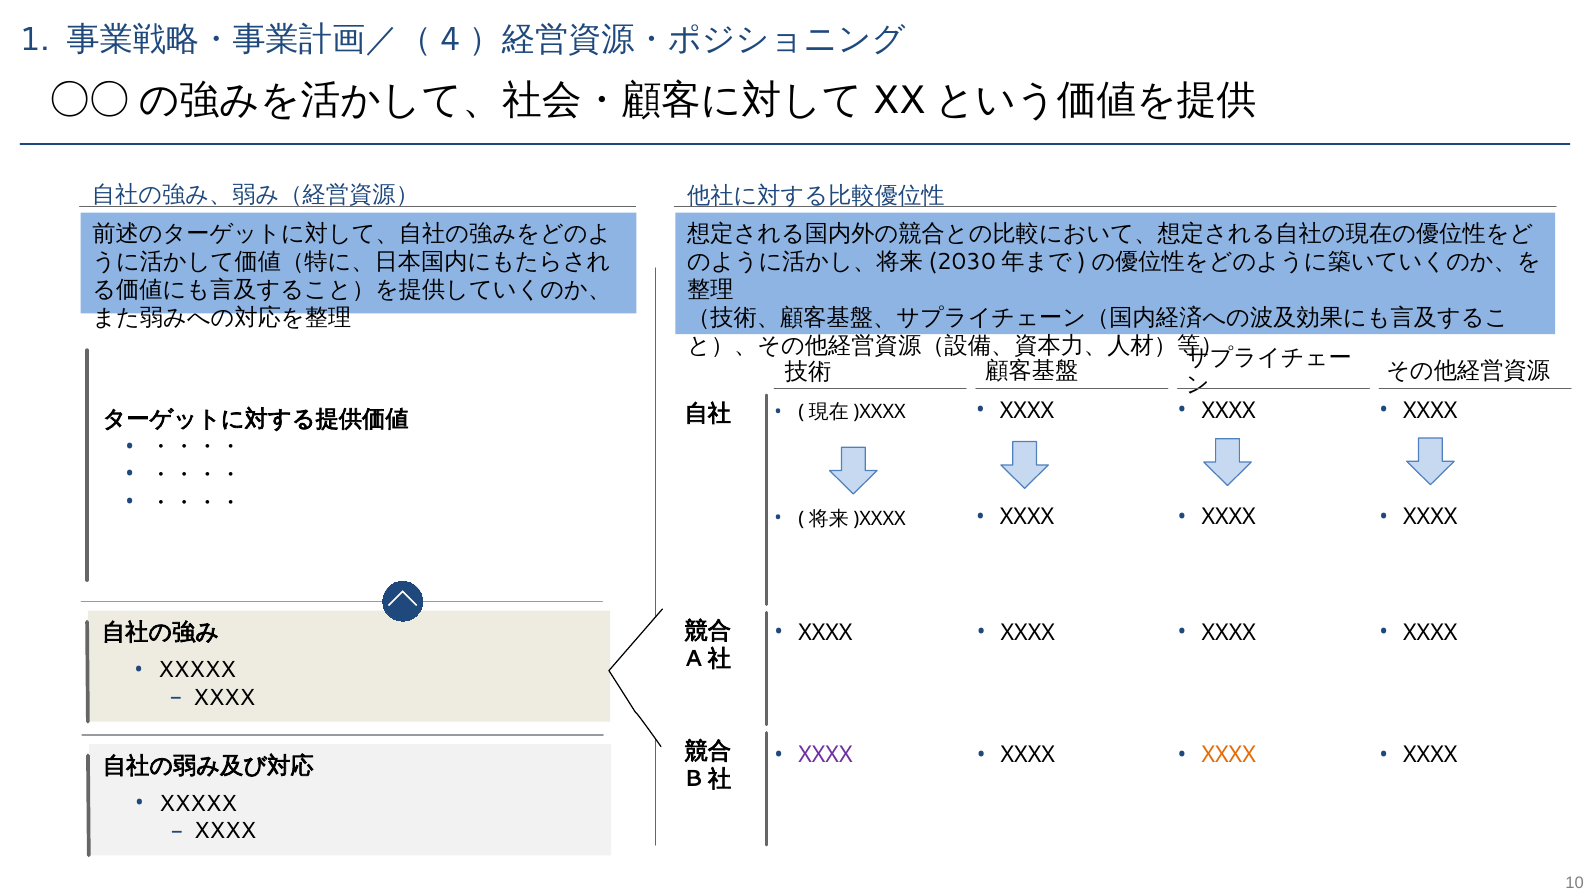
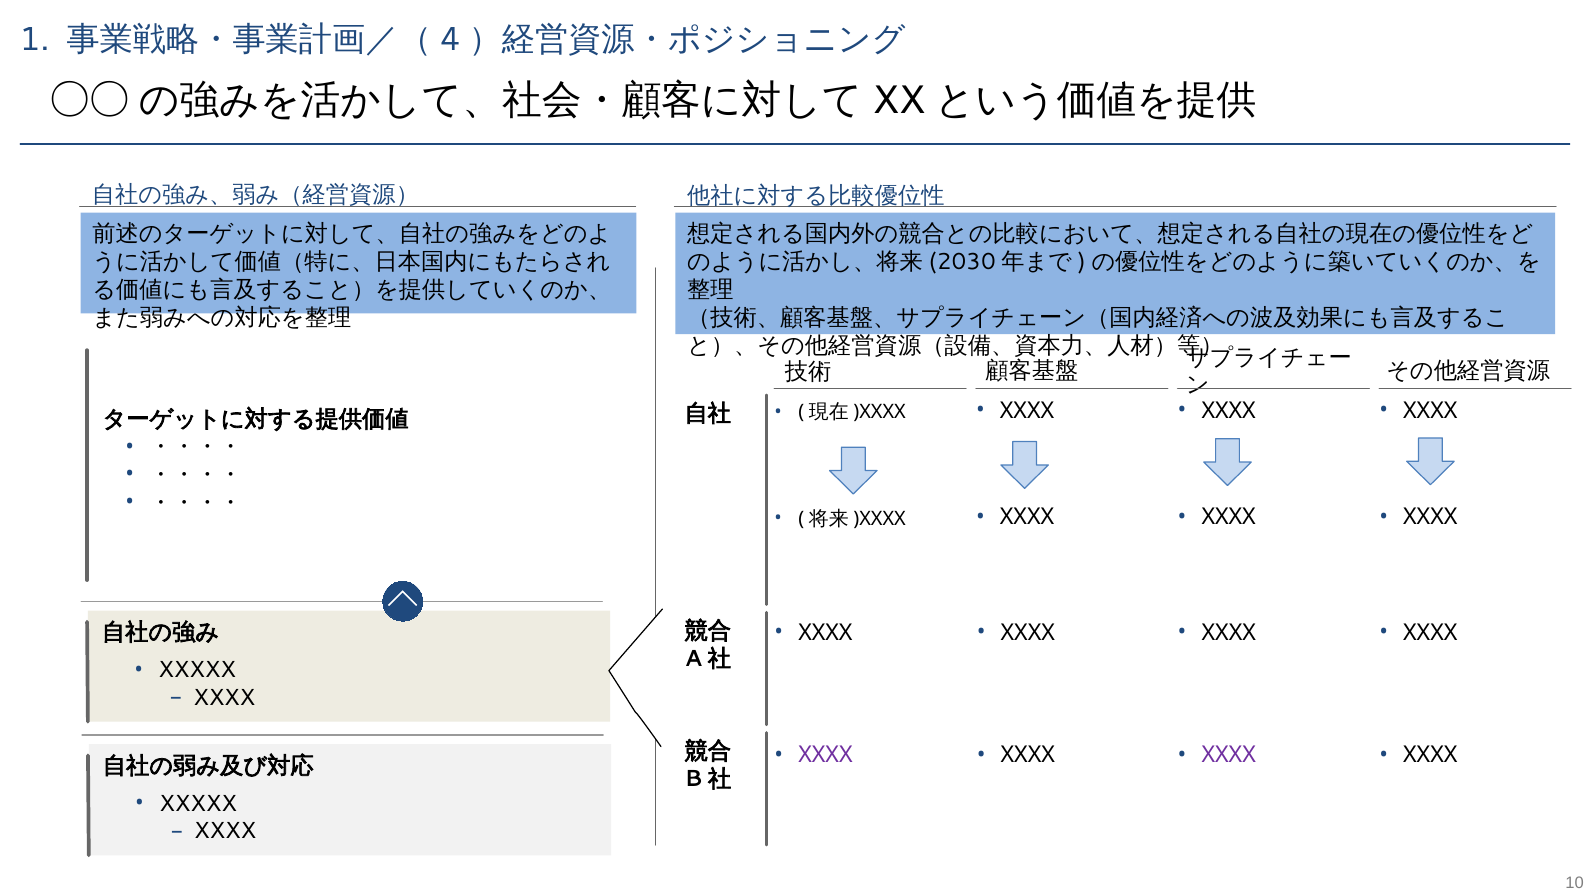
XXXX at (1229, 755) colour: orange -> purple
